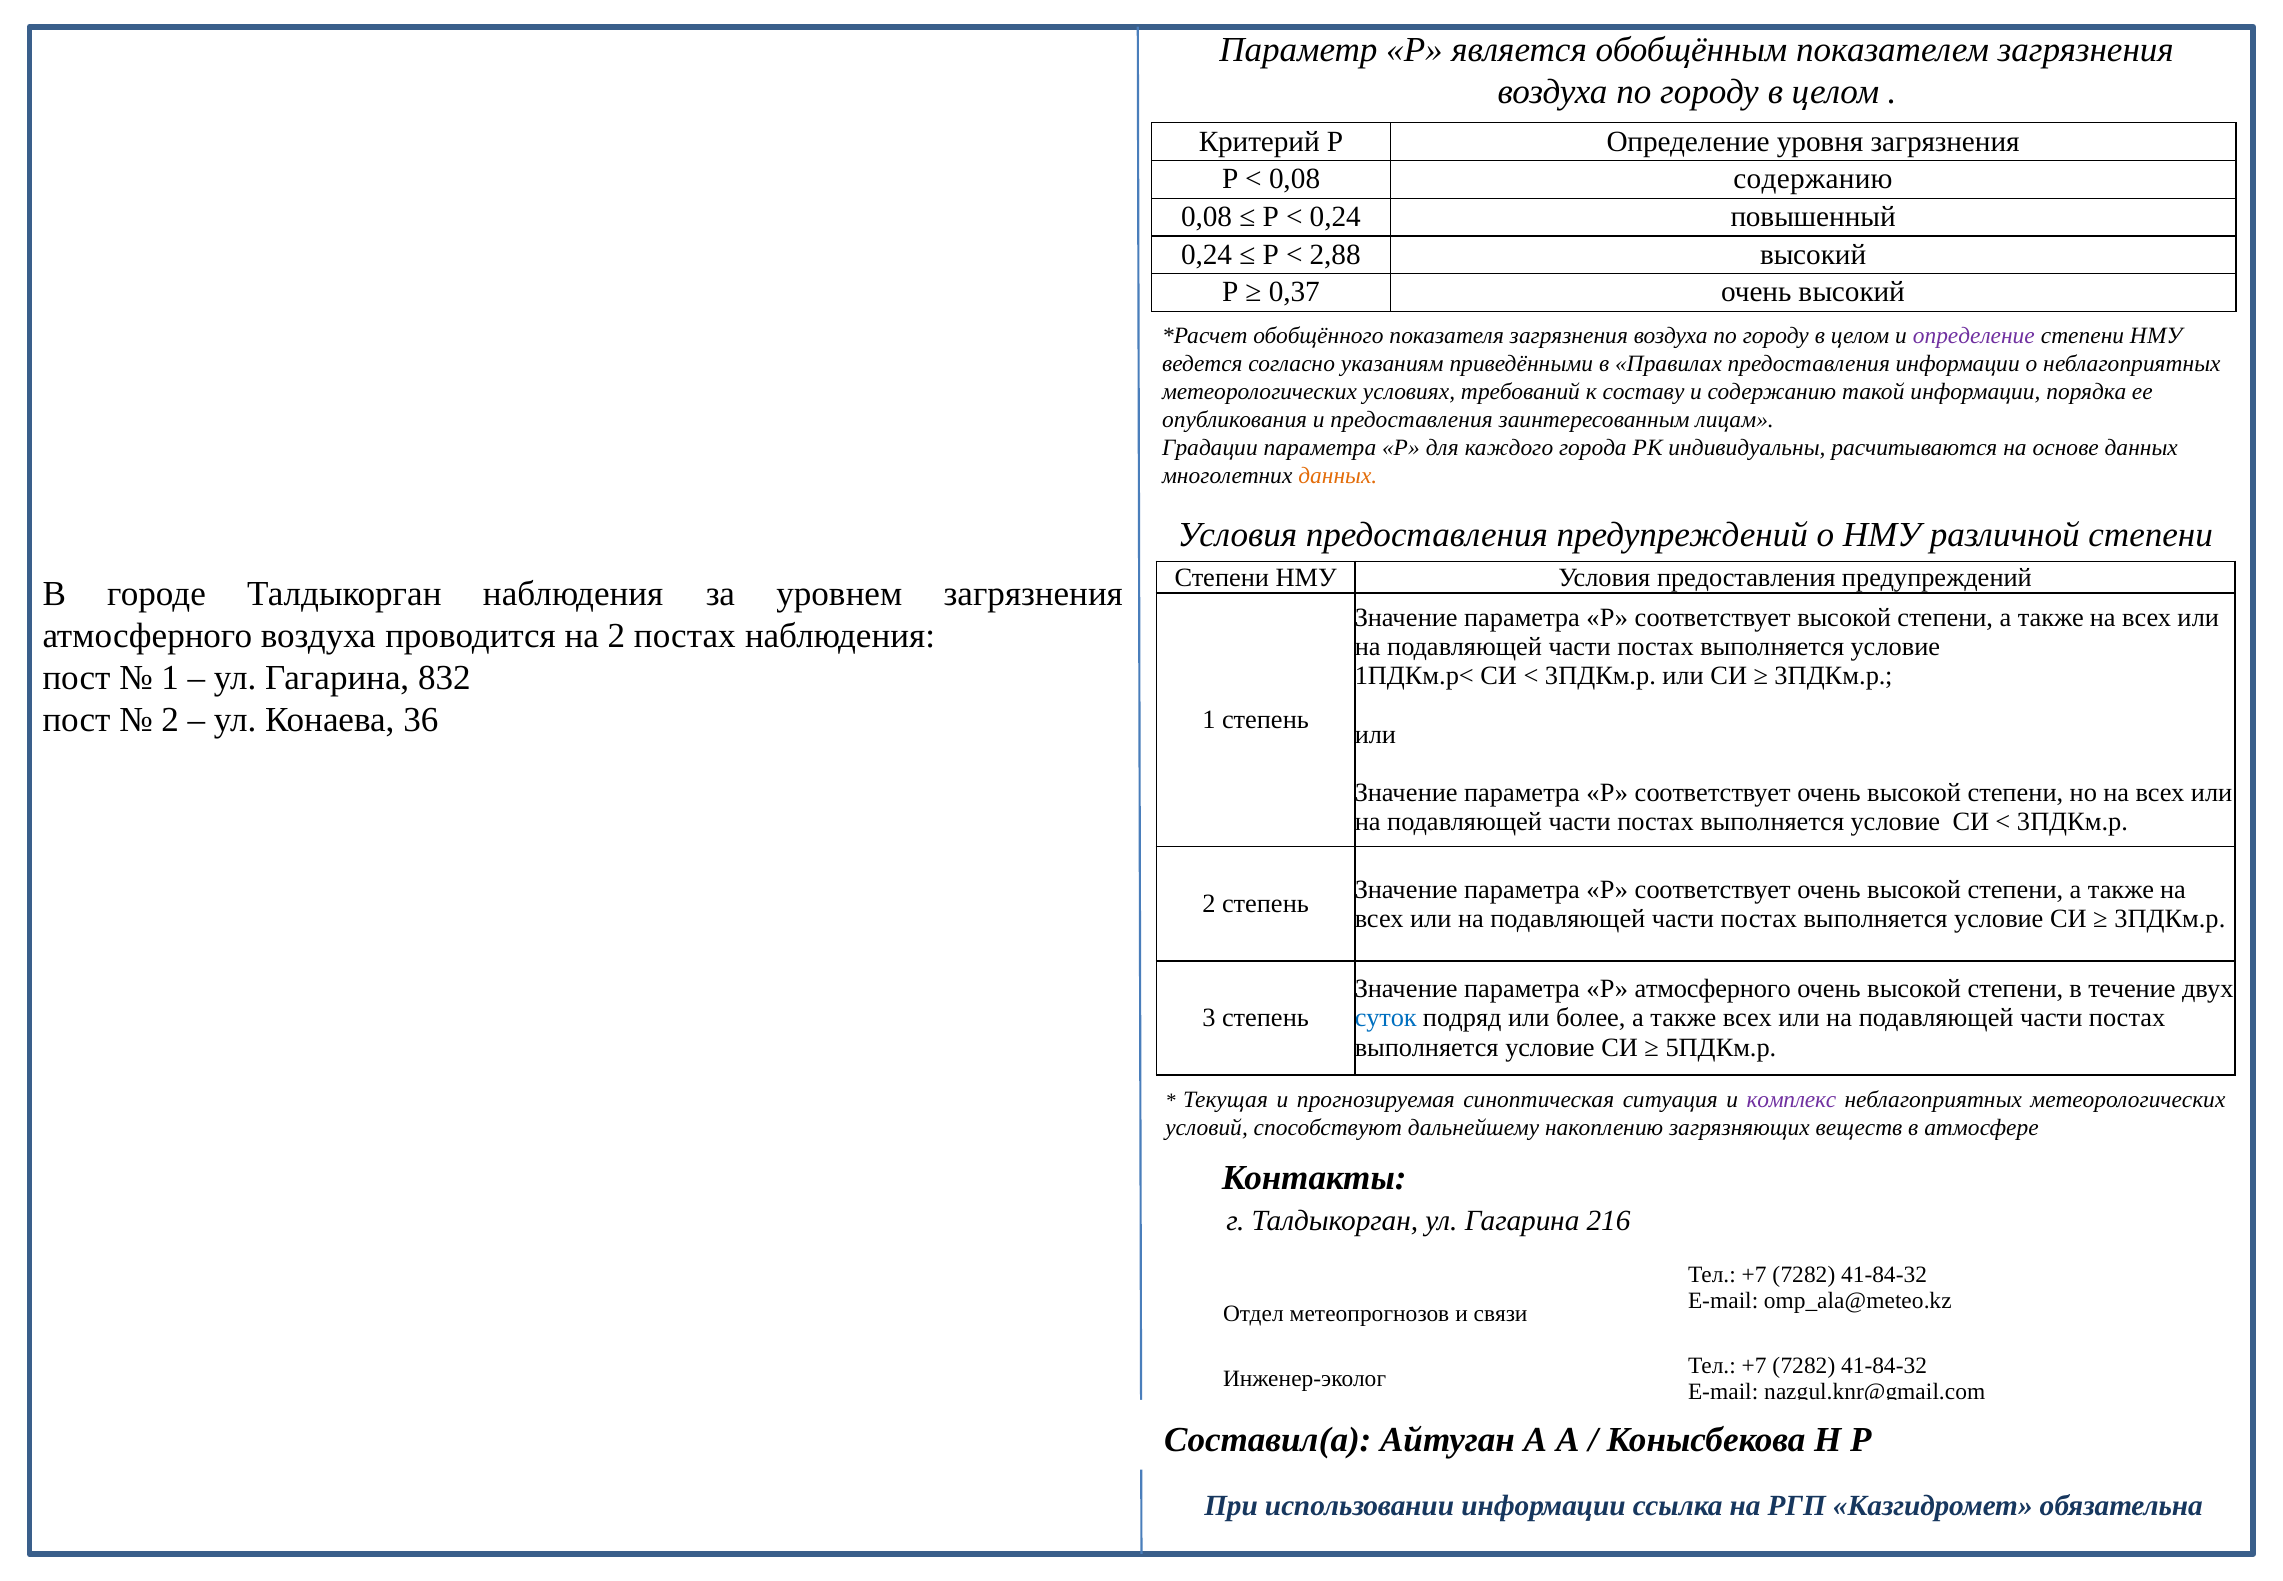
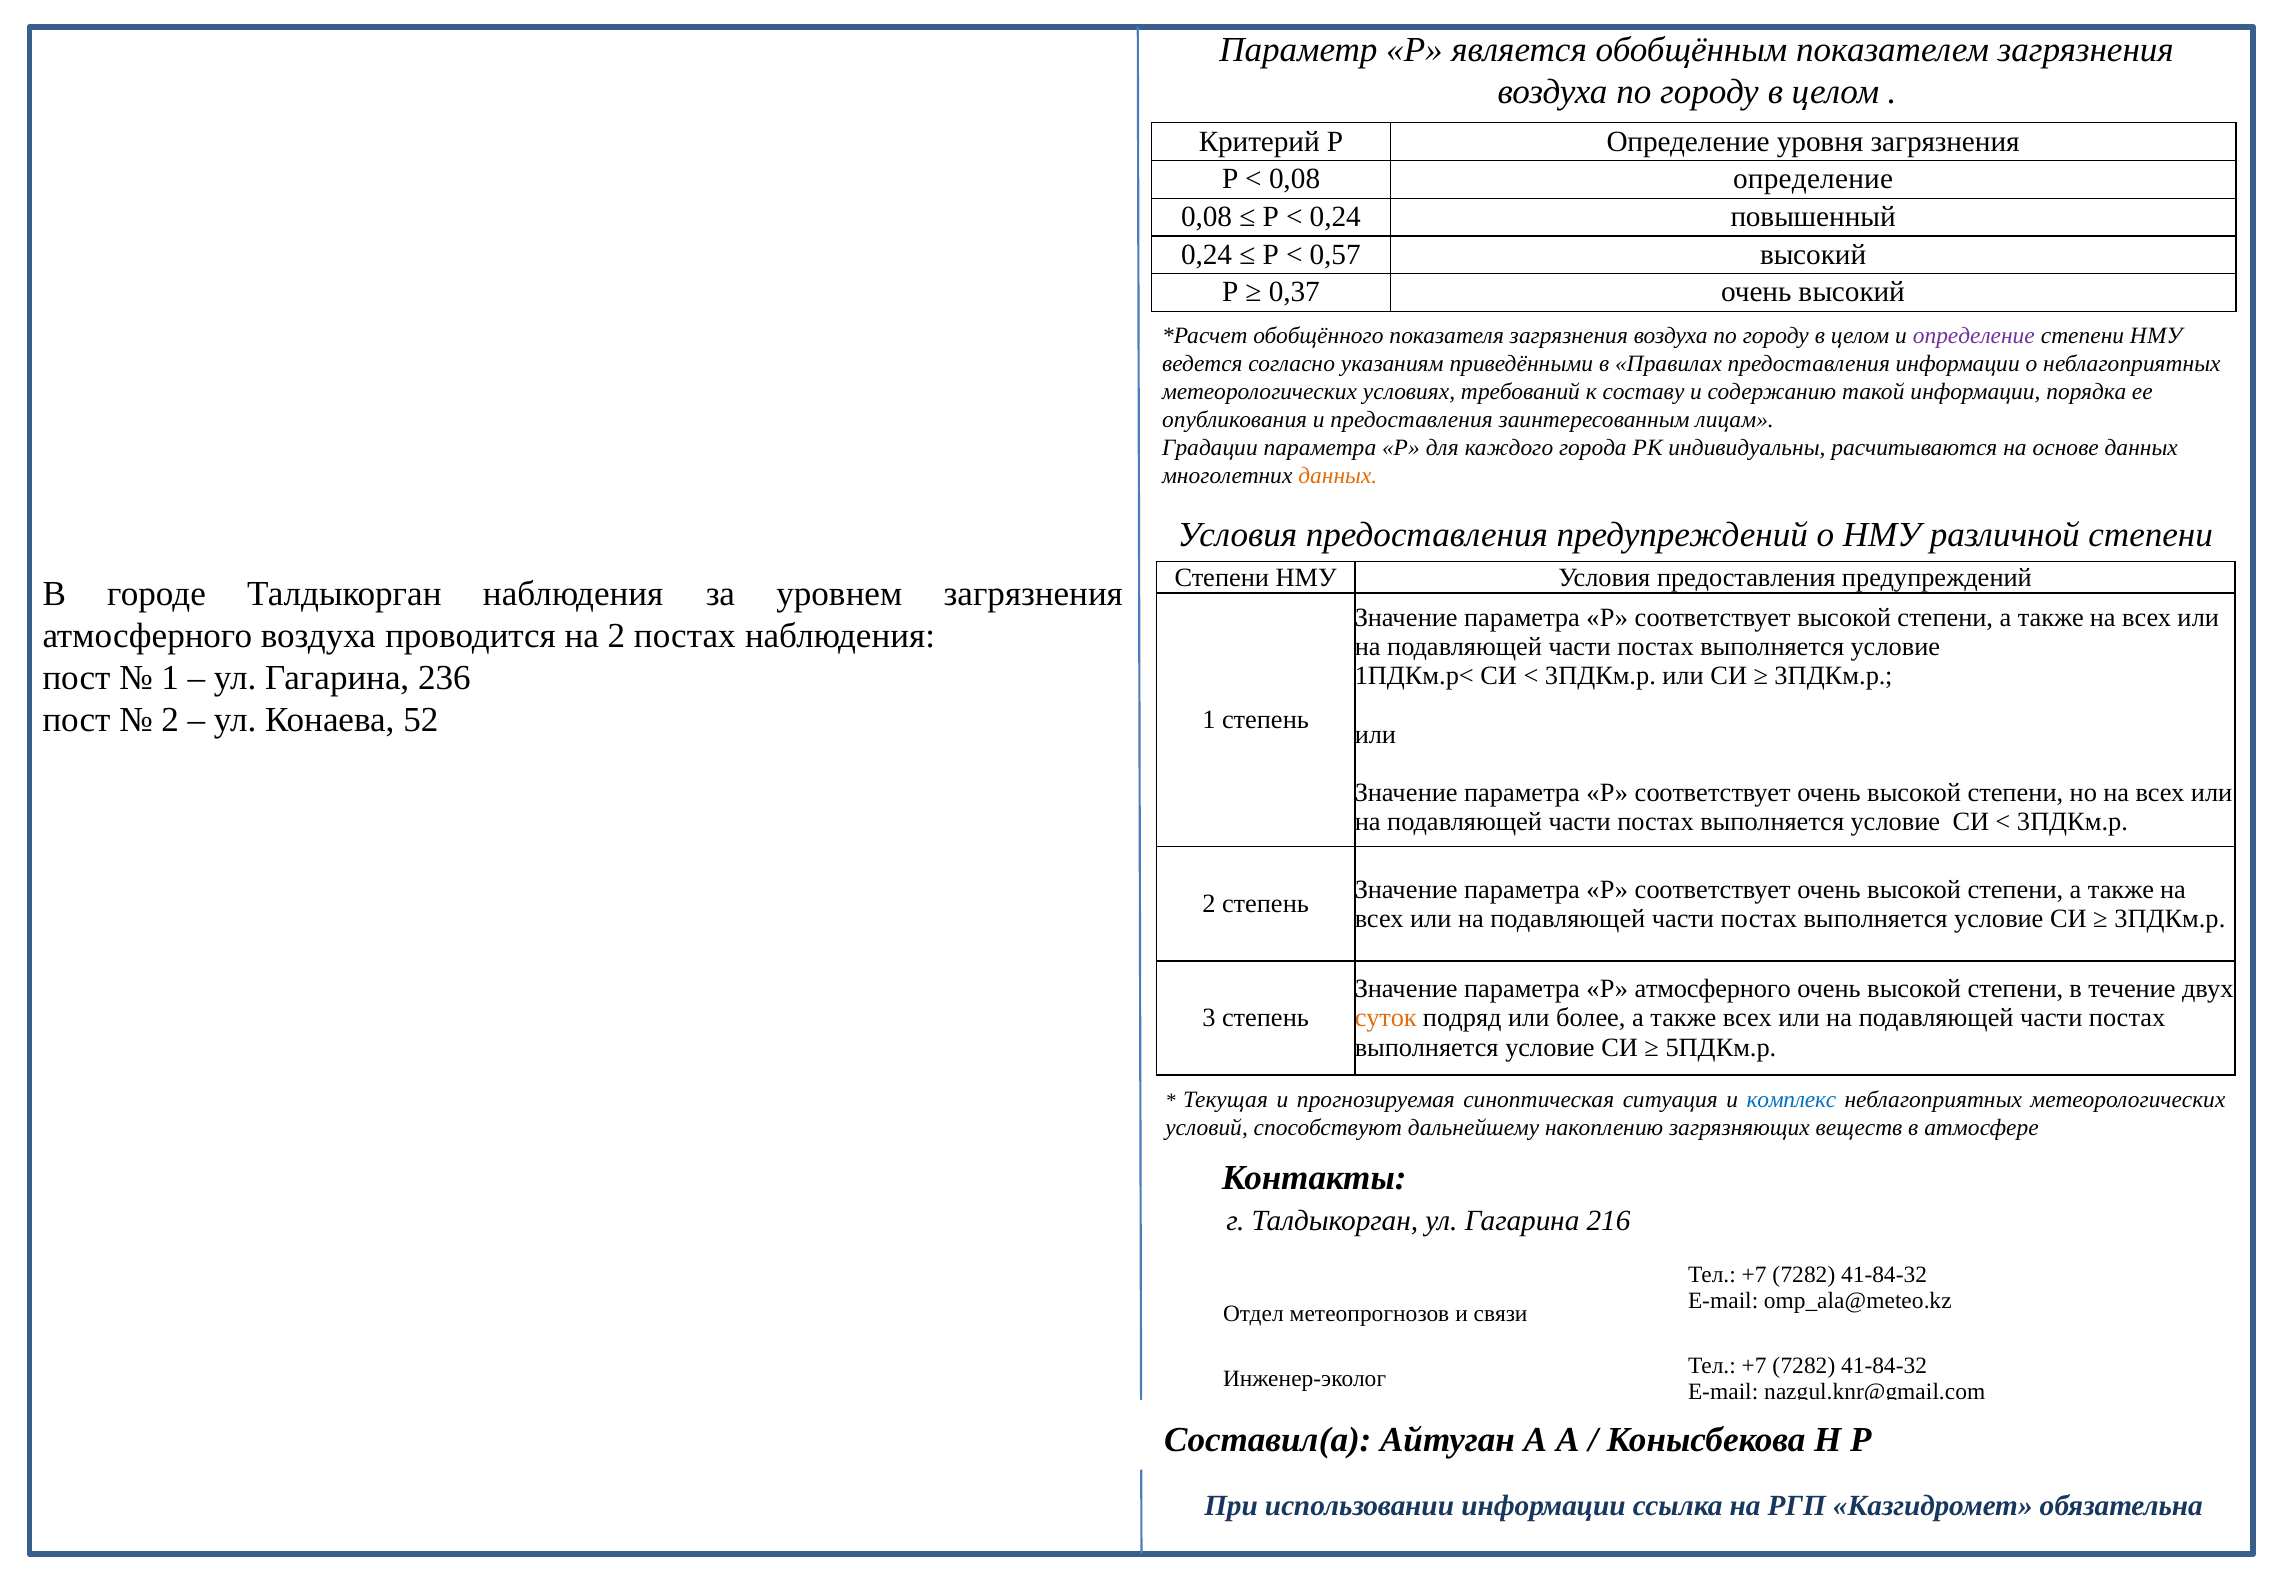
0,08 содержанию: содержанию -> определение
2,88: 2,88 -> 0,57
832: 832 -> 236
36: 36 -> 52
суток colour: blue -> orange
комплекс colour: purple -> blue
